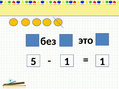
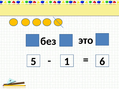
1 1: 1 -> 6
